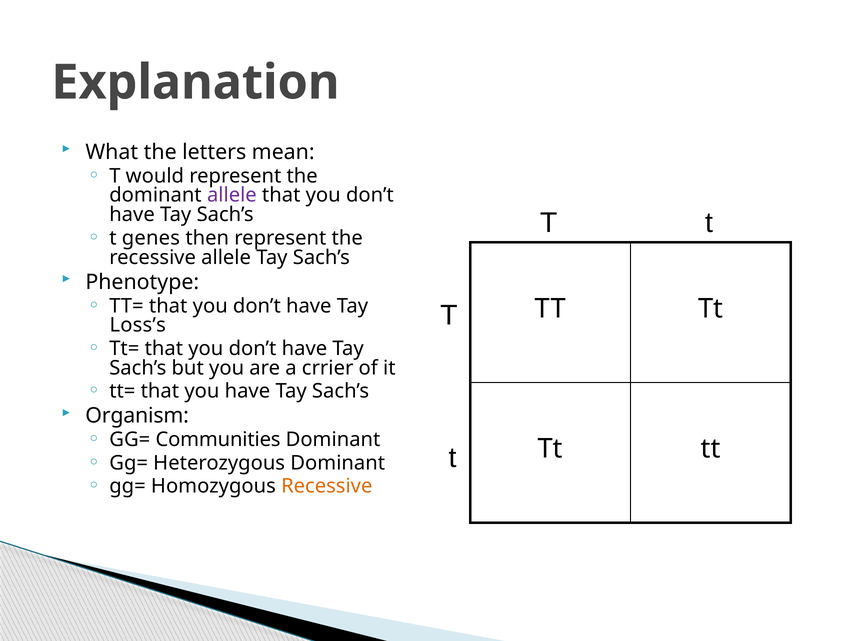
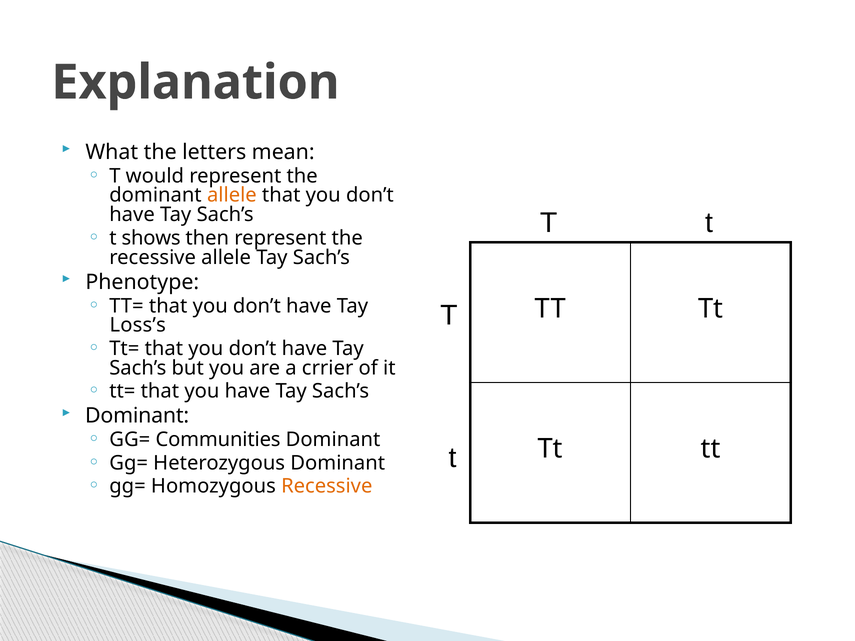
allele at (232, 195) colour: purple -> orange
genes: genes -> shows
Organism at (137, 416): Organism -> Dominant
